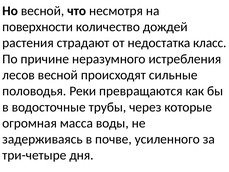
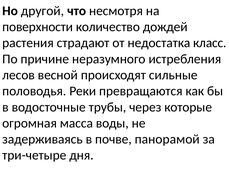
Но весной: весной -> другой
усиленного: усиленного -> панорамой
